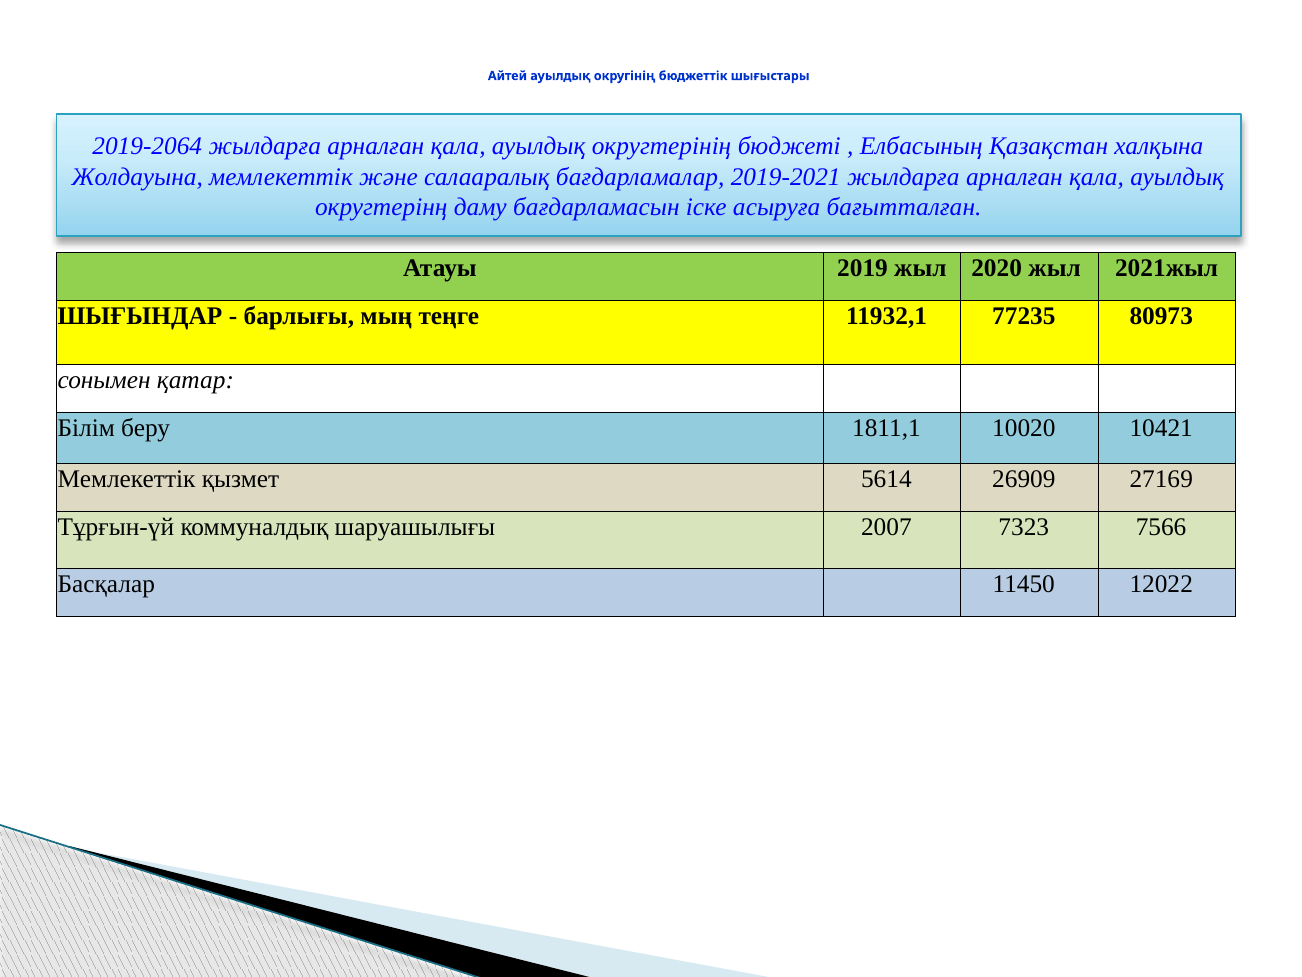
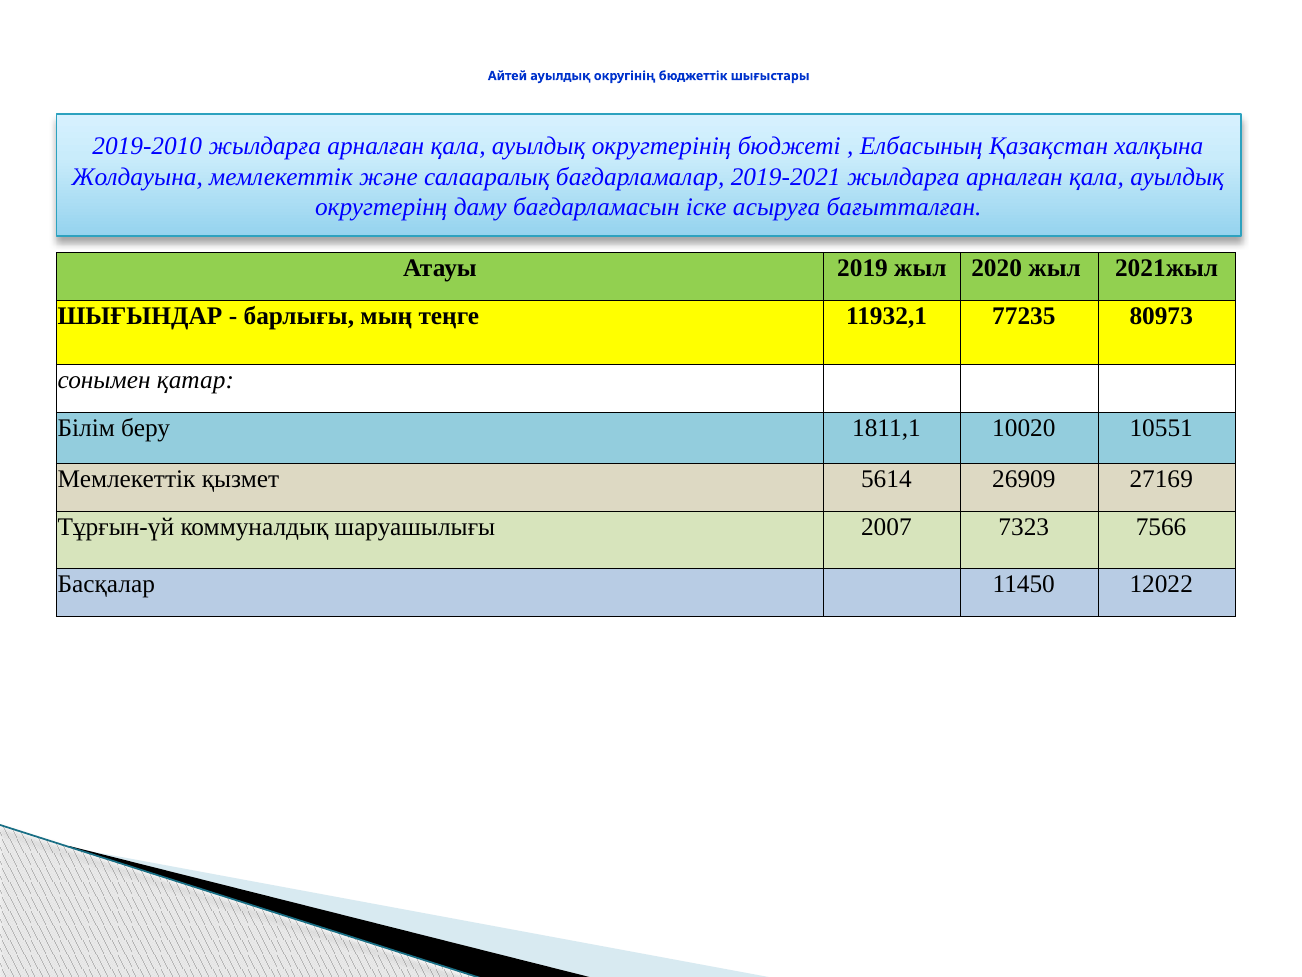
2019-2064: 2019-2064 -> 2019-2010
10421: 10421 -> 10551
